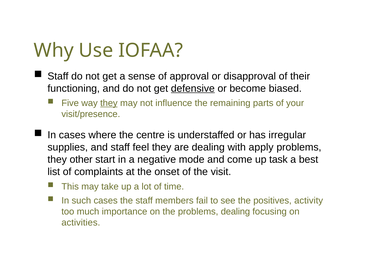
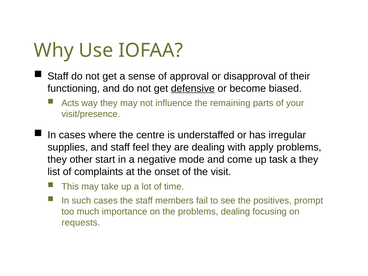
Five: Five -> Acts
they at (109, 103) underline: present -> none
a best: best -> they
activity: activity -> prompt
activities: activities -> requests
